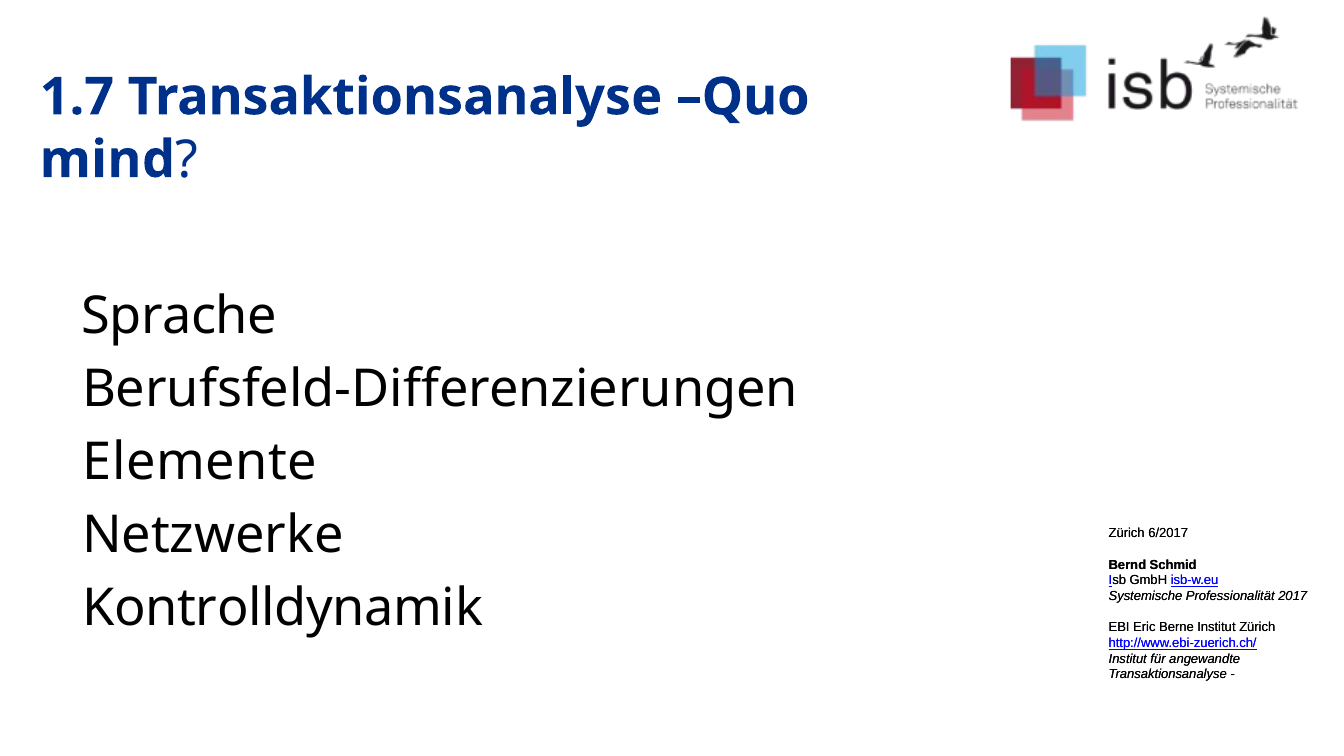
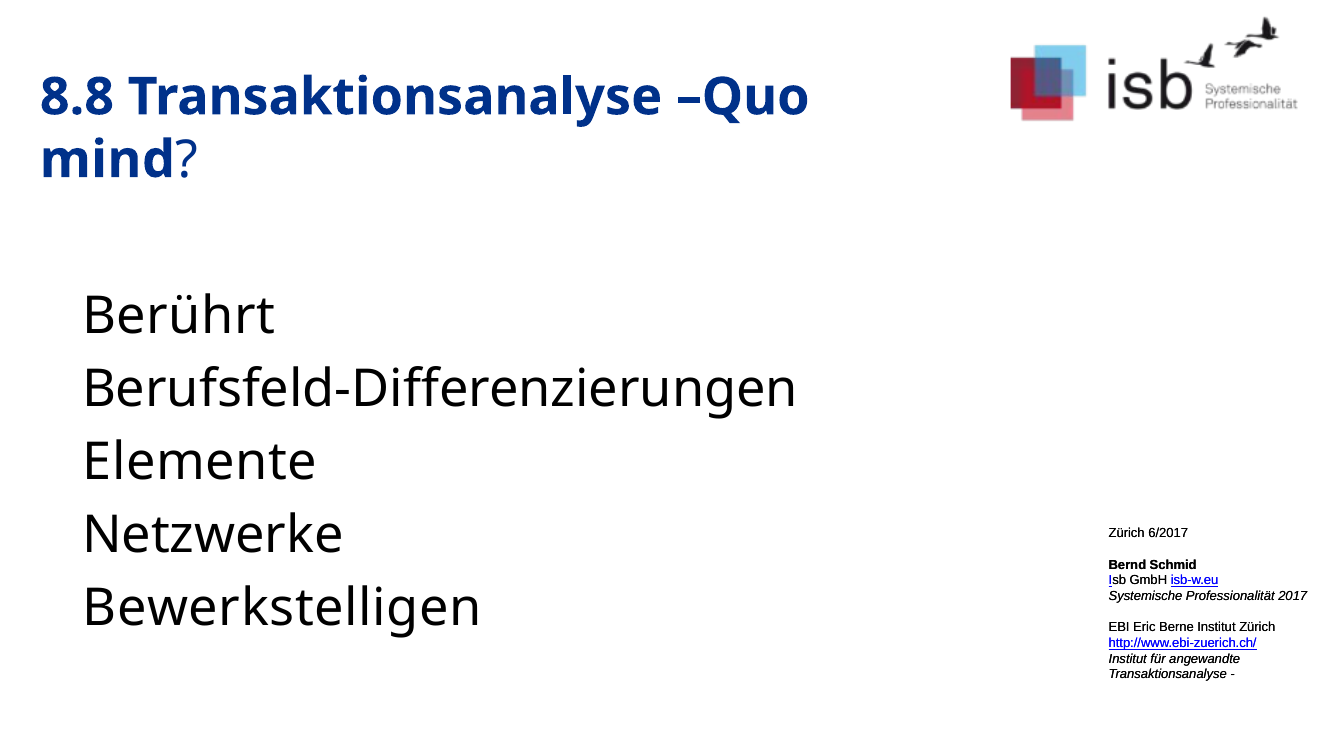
1.7: 1.7 -> 8.8
Sprache: Sprache -> Berührt
Kontrolldynamik: Kontrolldynamik -> Bewerkstelligen
